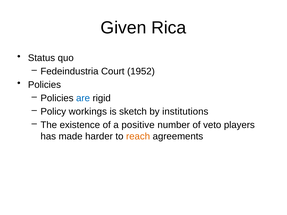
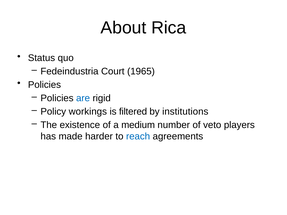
Given: Given -> About
1952: 1952 -> 1965
sketch: sketch -> filtered
positive: positive -> medium
reach colour: orange -> blue
